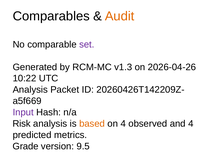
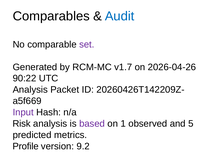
Audit colour: orange -> blue
v1.3: v1.3 -> v1.7
10:22: 10:22 -> 90:22
based colour: orange -> purple
on 4: 4 -> 1
and 4: 4 -> 5
Grade: Grade -> Profile
9.5: 9.5 -> 9.2
